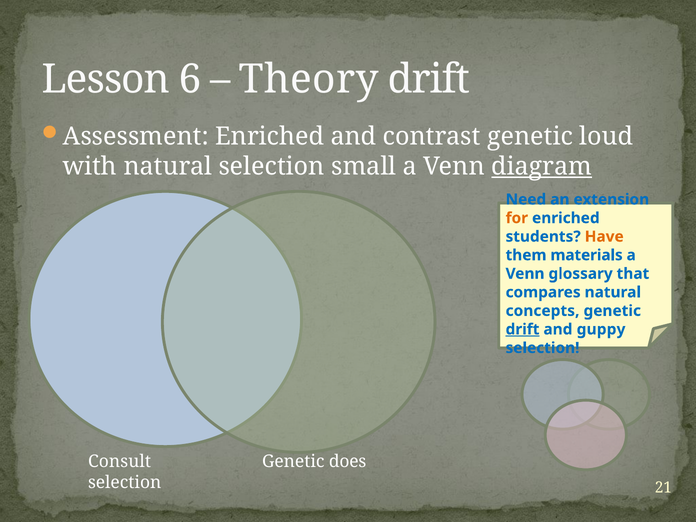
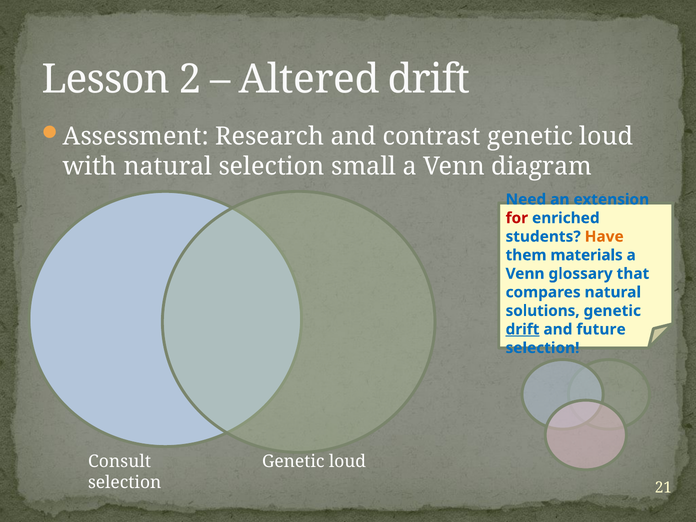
6: 6 -> 2
Theory: Theory -> Altered
Assessment Enriched: Enriched -> Research
diagram underline: present -> none
for colour: orange -> red
concepts: concepts -> solutions
guppy: guppy -> future
does at (348, 462): does -> loud
